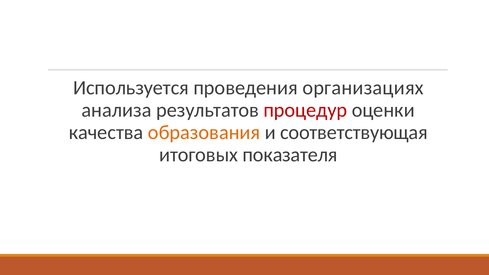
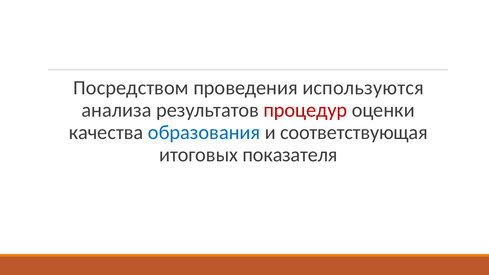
Используется: Используется -> Посредством
организациях: организациях -> используются
образования colour: orange -> blue
